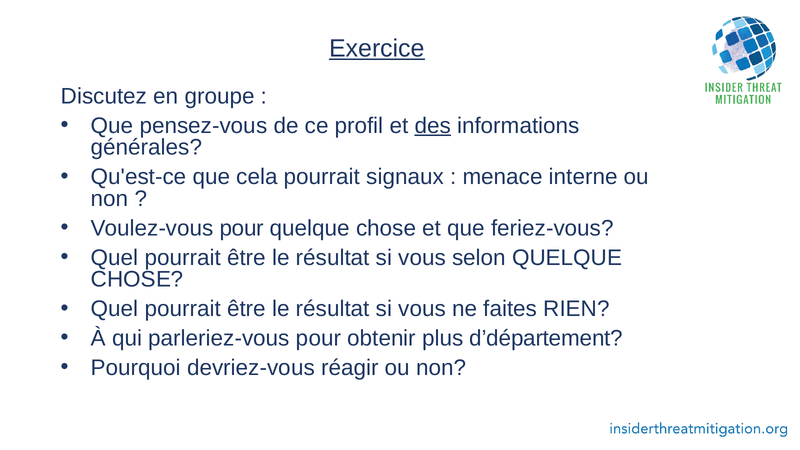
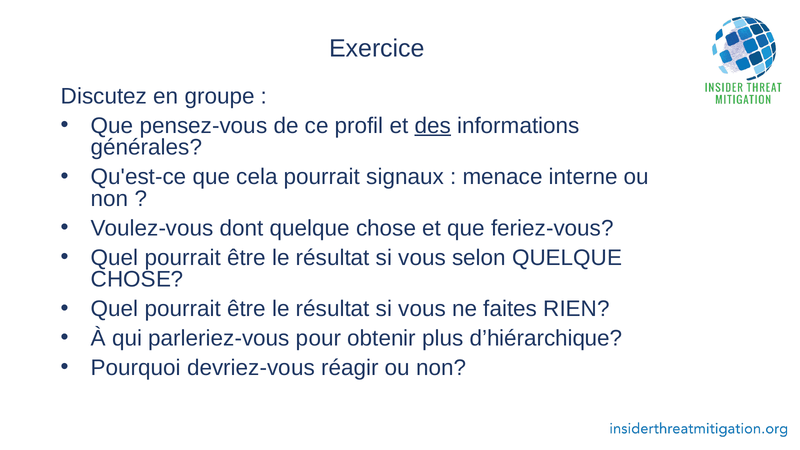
Exercice underline: present -> none
Voulez-vous pour: pour -> dont
d’département: d’département -> d’hiérarchique
